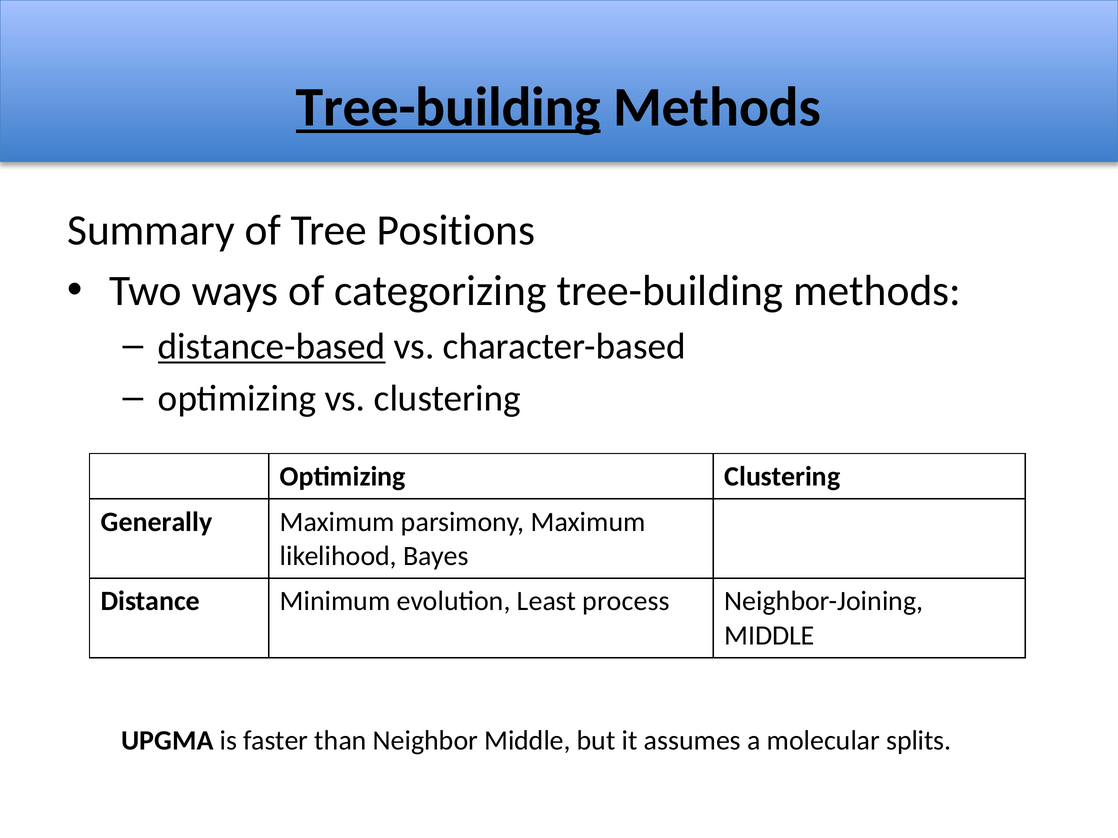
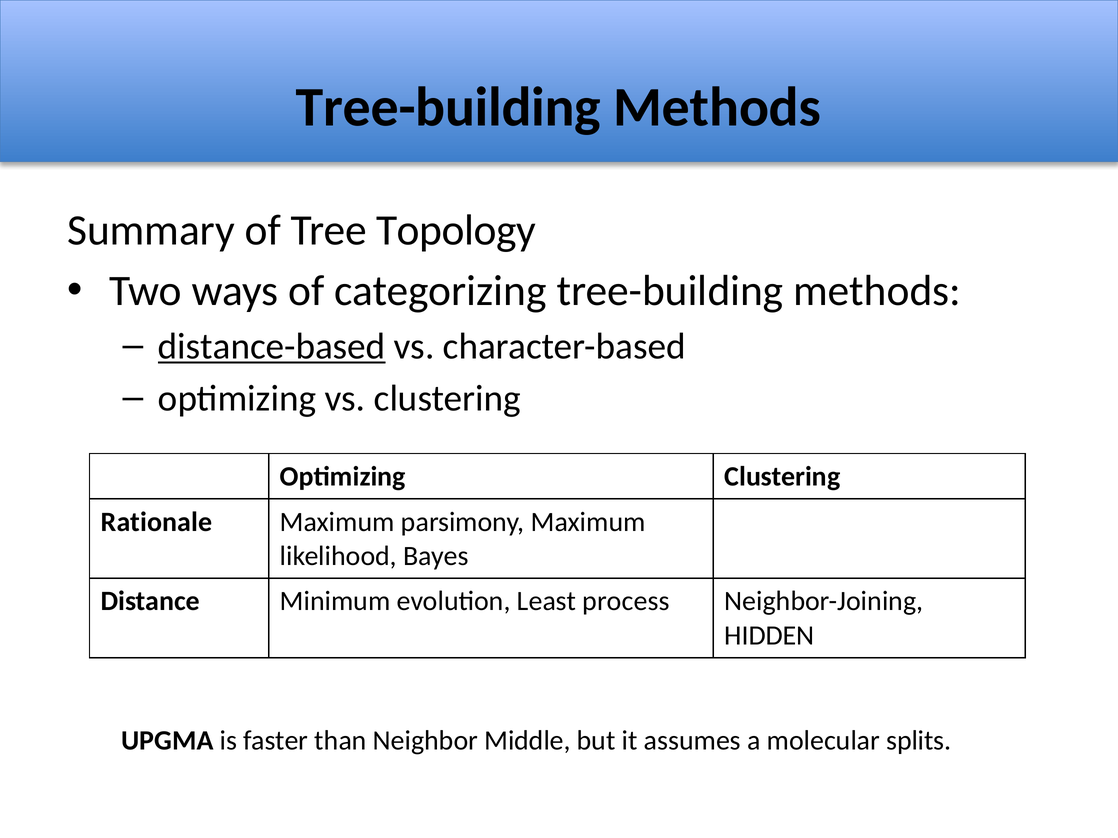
Tree-building at (448, 107) underline: present -> none
Positions: Positions -> Topology
Generally: Generally -> Rationale
MIDDLE at (769, 636): MIDDLE -> HIDDEN
